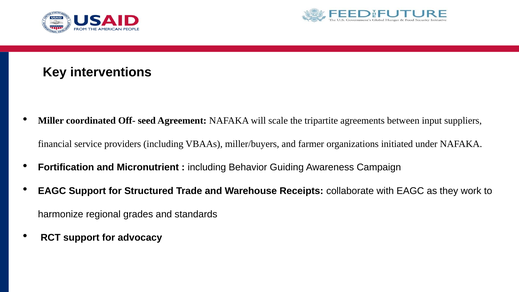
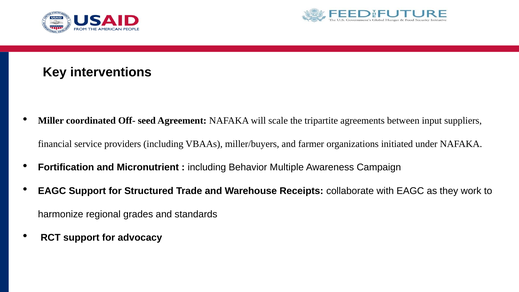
Guiding: Guiding -> Multiple
